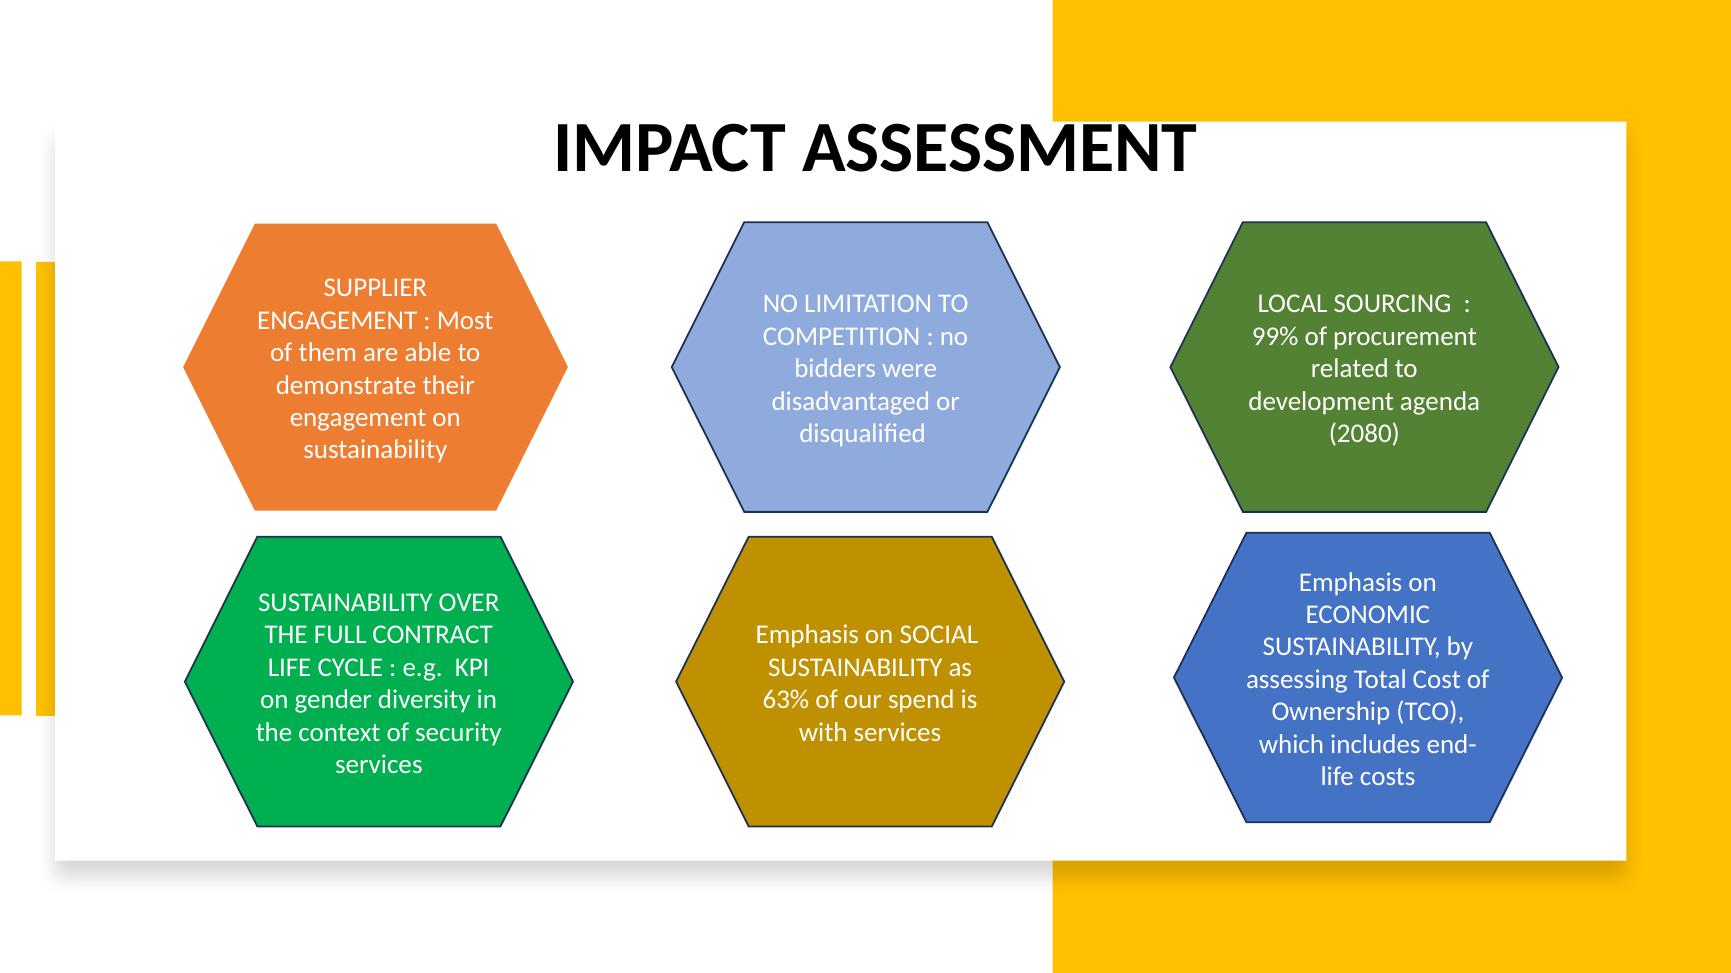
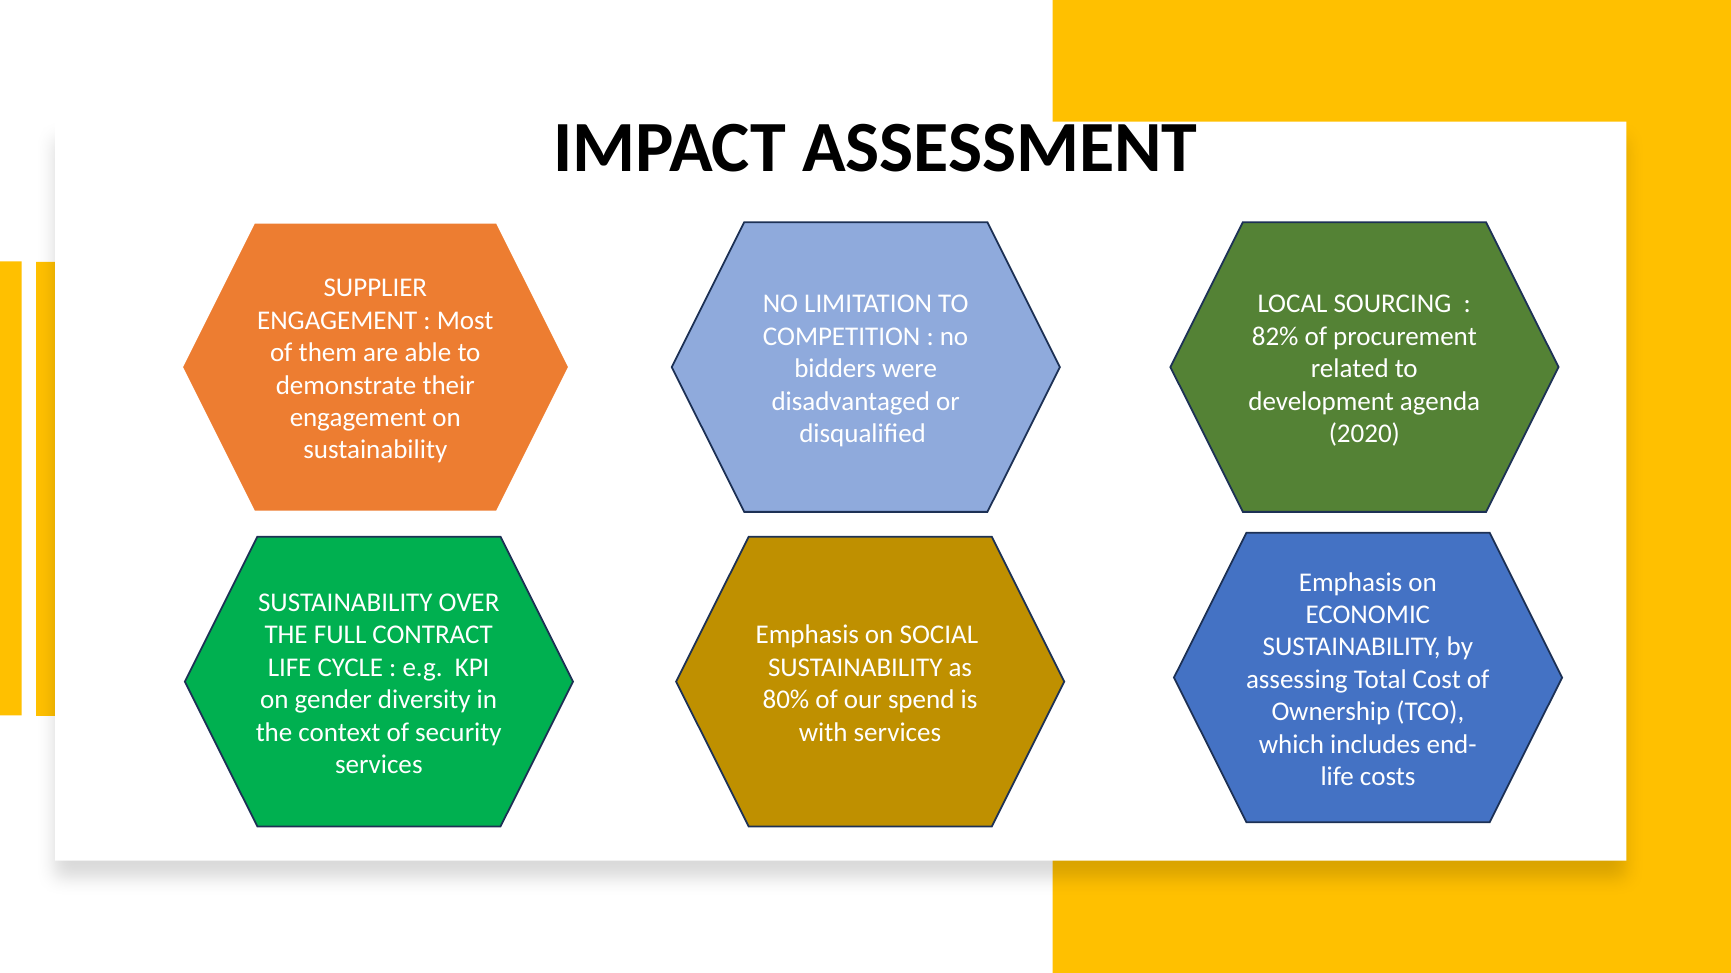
99%: 99% -> 82%
2080: 2080 -> 2020
63%: 63% -> 80%
